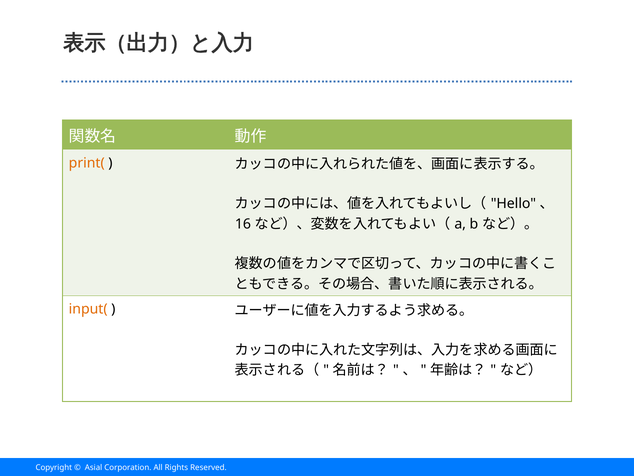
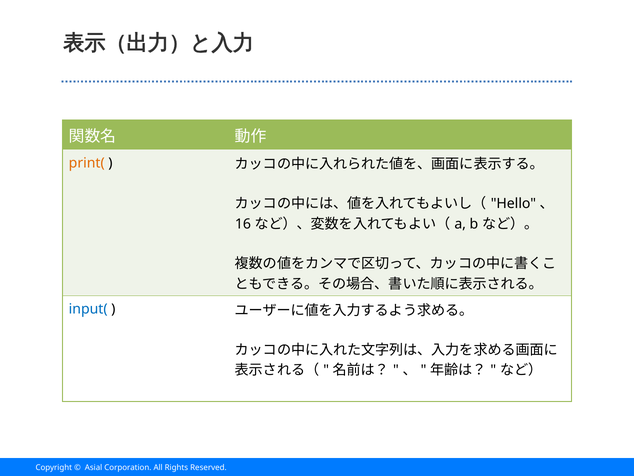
input( colour: orange -> blue
